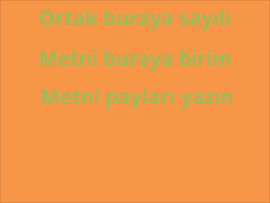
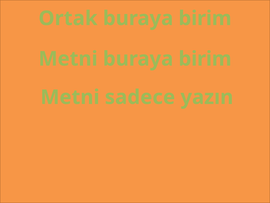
sayılı at (205, 18): sayılı -> birim
payları: payları -> sadece
